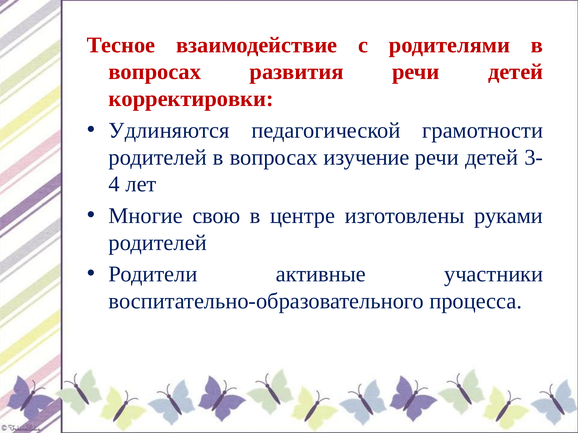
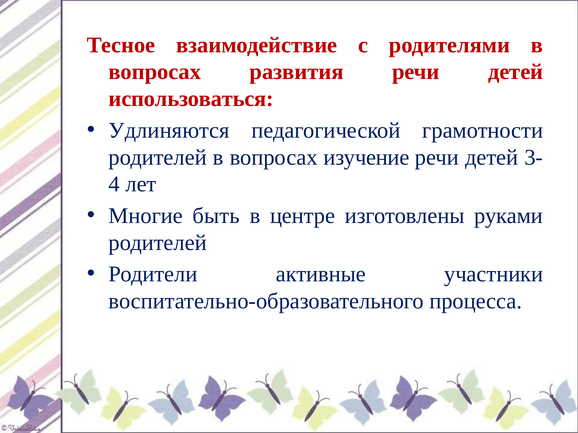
корректировки: корректировки -> использоваться
свою: свою -> быть
